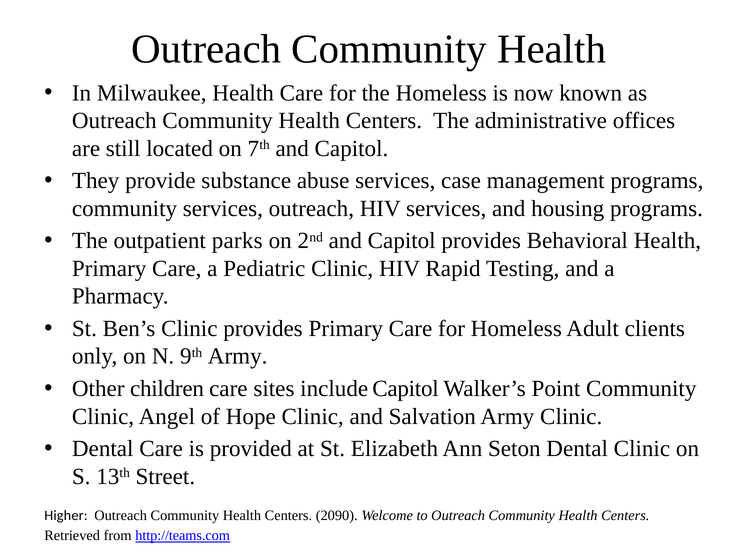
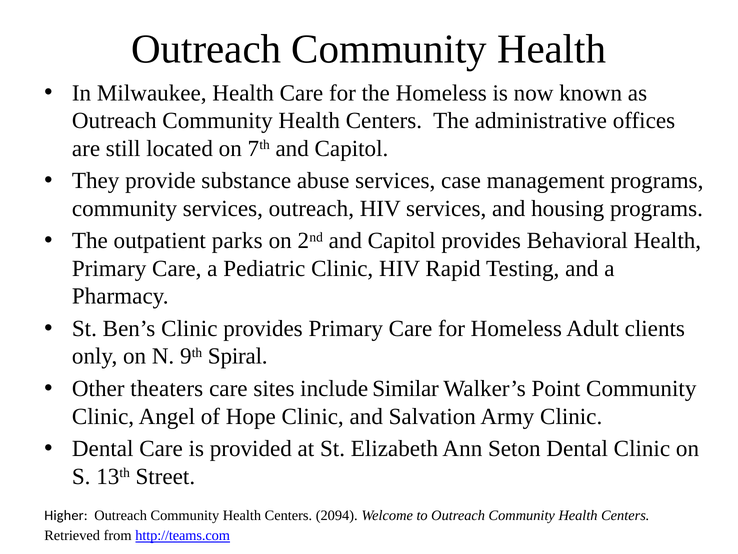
9th Army: Army -> Spiral
children: children -> theaters
include Capitol: Capitol -> Similar
2090: 2090 -> 2094
